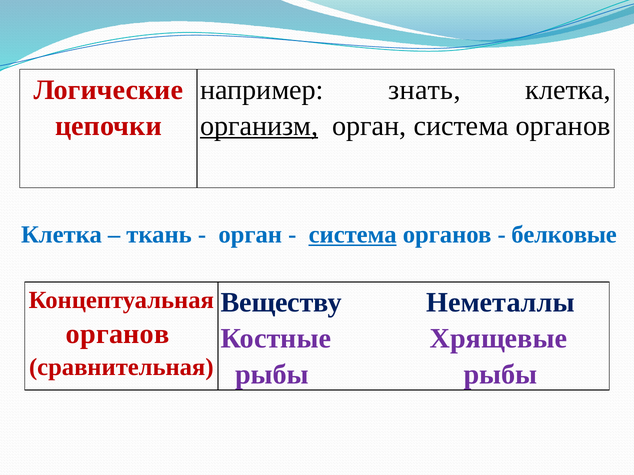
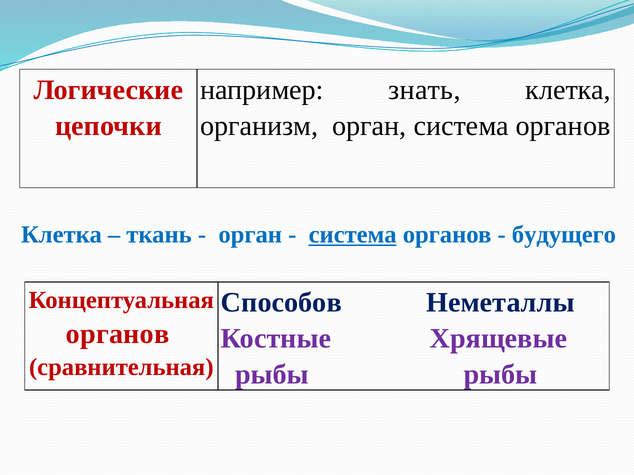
организм underline: present -> none
белковые: белковые -> будущего
Веществу: Веществу -> Способов
